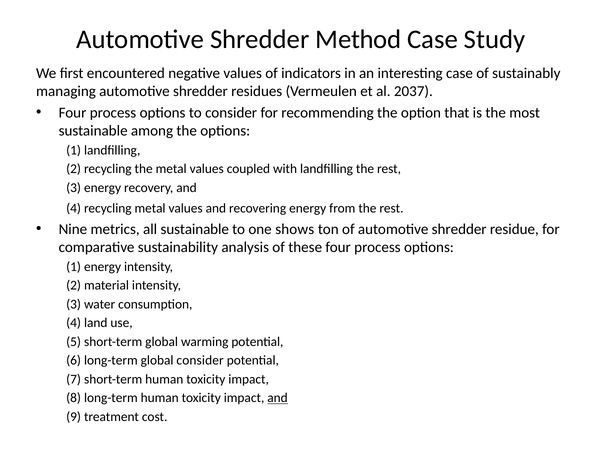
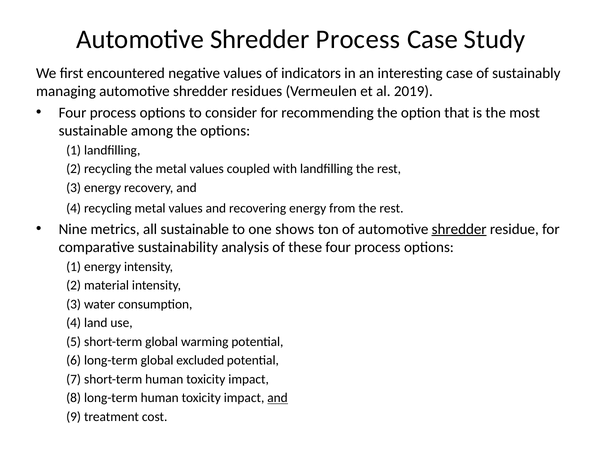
Shredder Method: Method -> Process
2037: 2037 -> 2019
shredder at (459, 229) underline: none -> present
global consider: consider -> excluded
